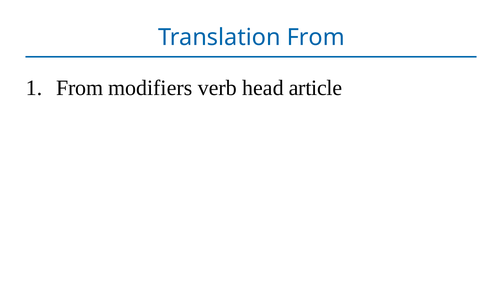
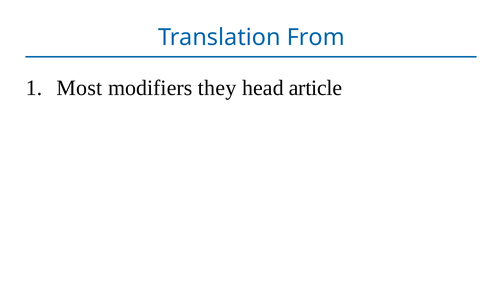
From at (80, 88): From -> Most
verb: verb -> they
